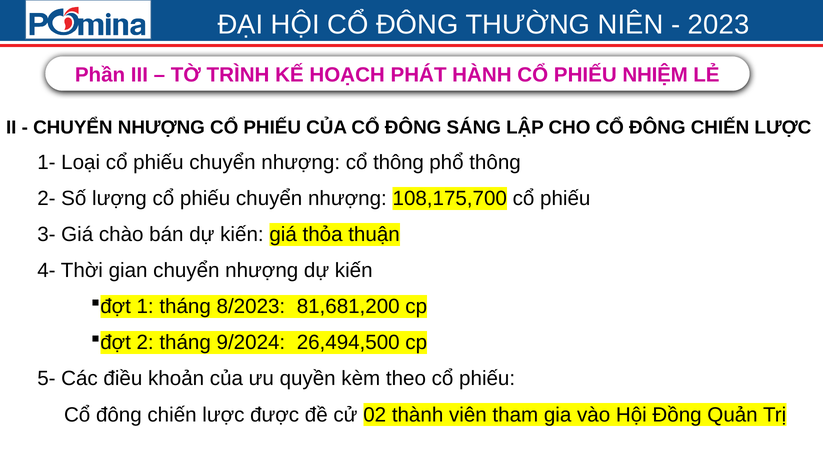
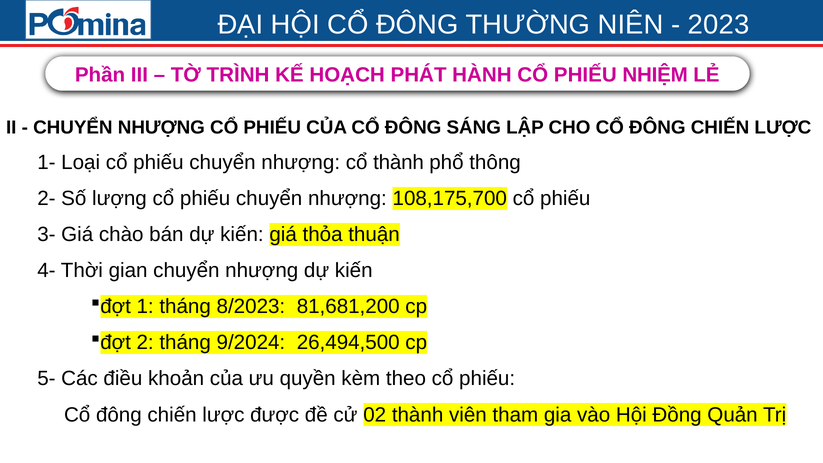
cổ thông: thông -> thành
